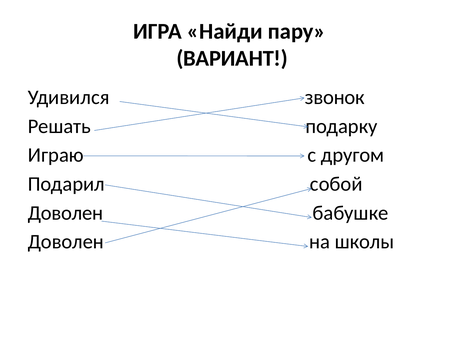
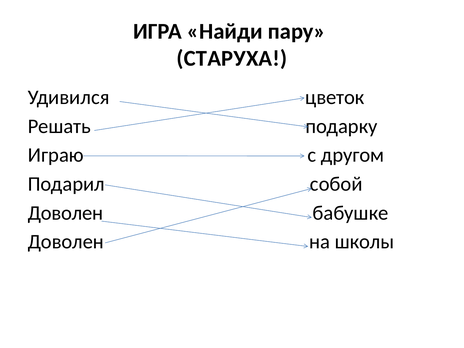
ВАРИАНТ: ВАРИАНТ -> СТАРУХА
звонок: звонок -> цветок
